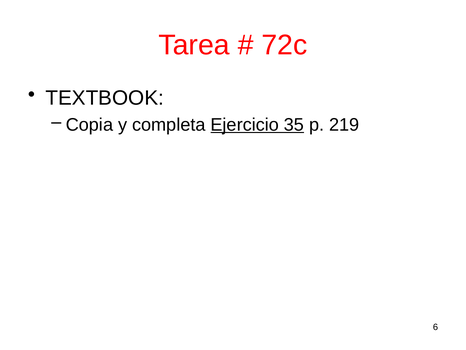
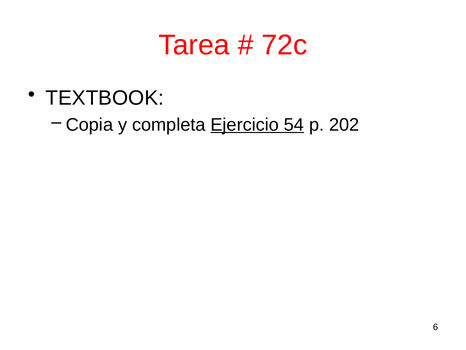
35: 35 -> 54
219: 219 -> 202
